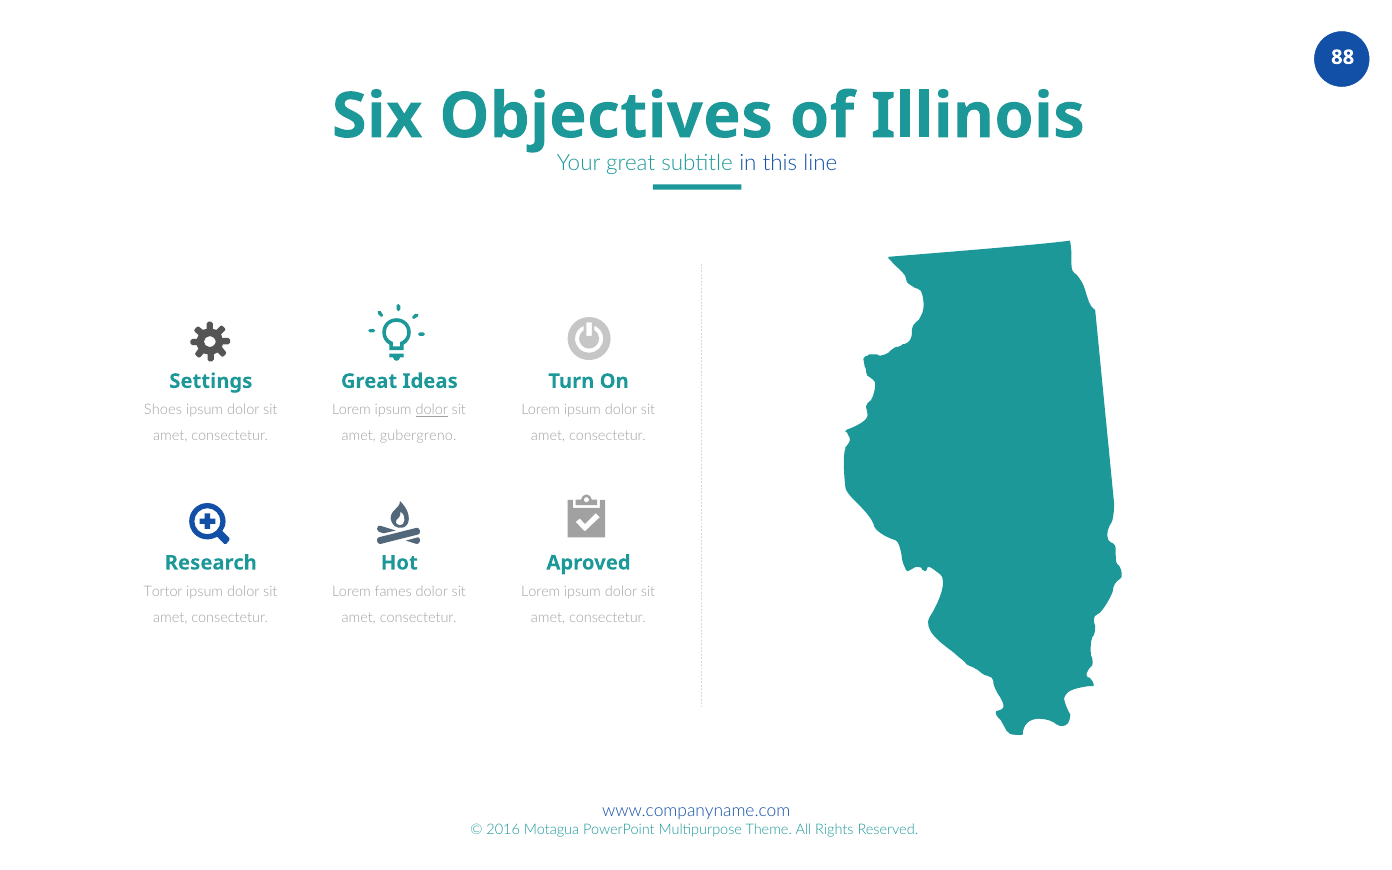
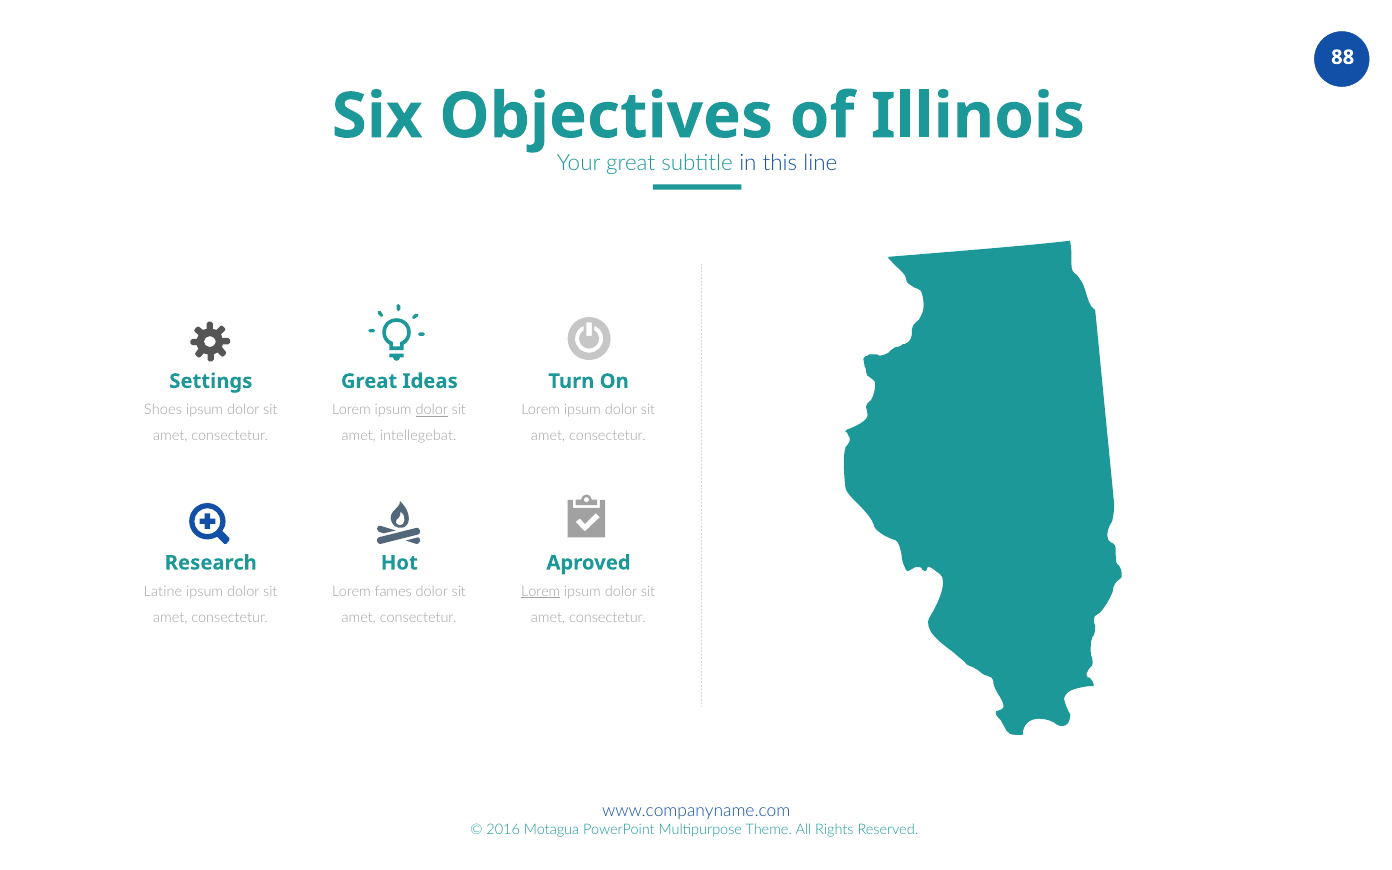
gubergreno: gubergreno -> intellegebat
Tortor: Tortor -> Latine
Lorem at (541, 592) underline: none -> present
